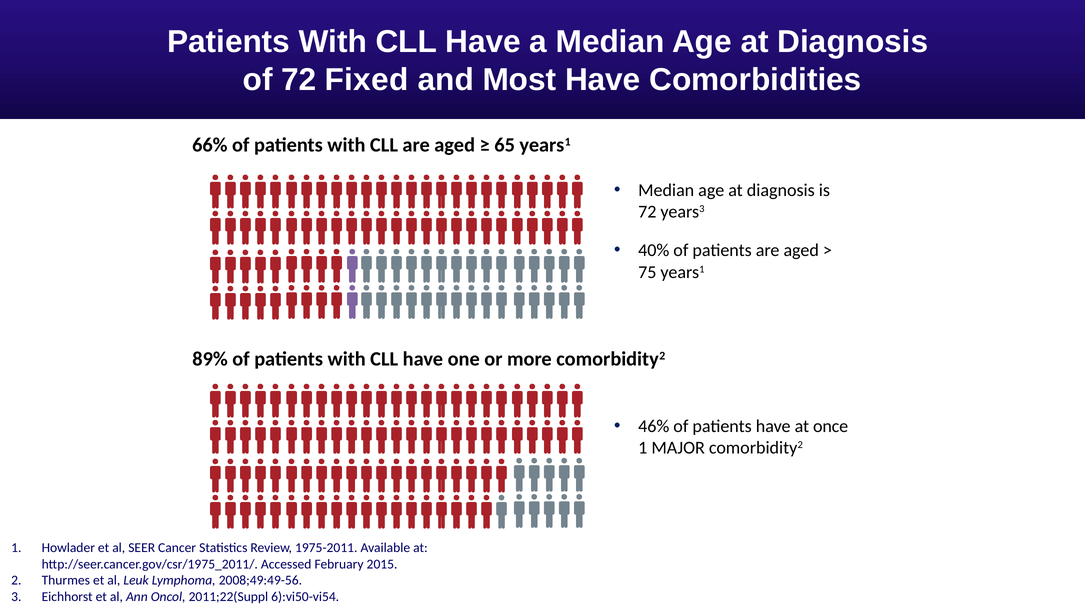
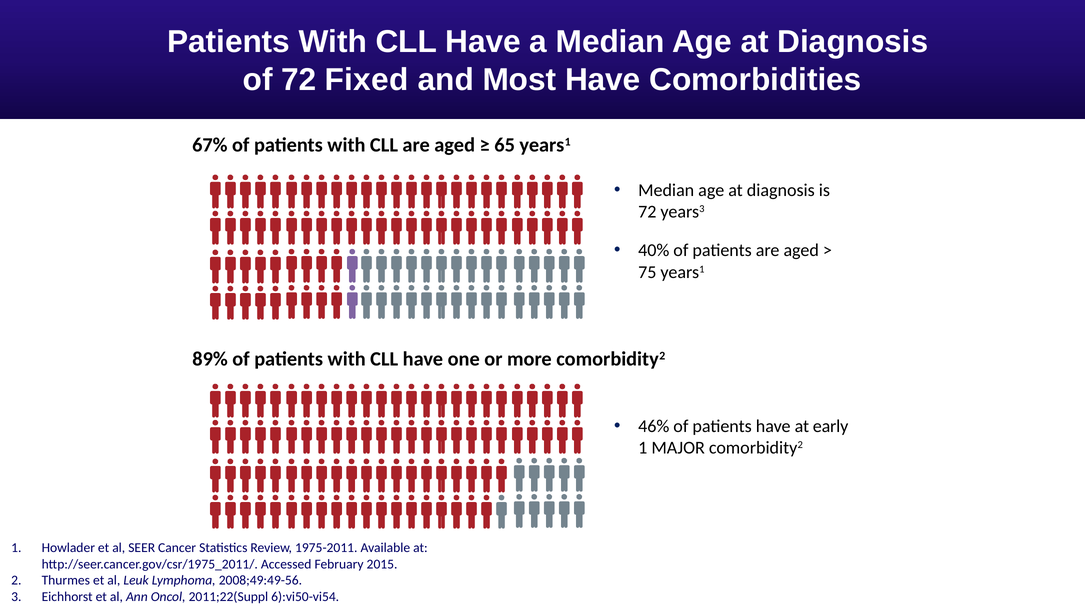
66%: 66% -> 67%
once: once -> early
